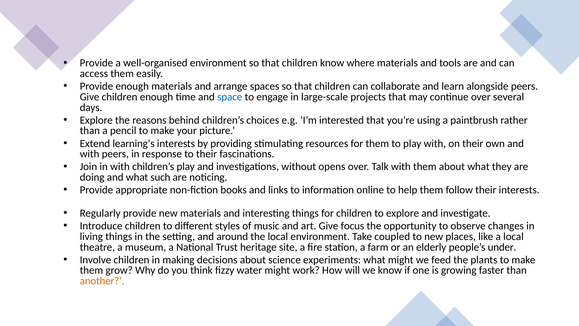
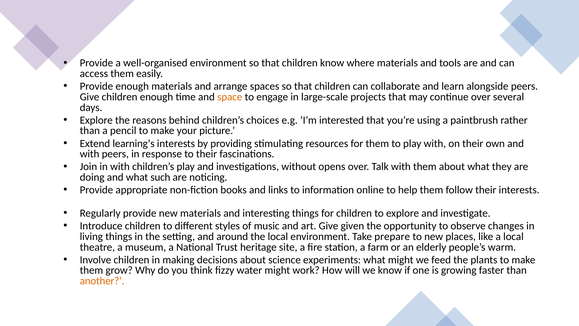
space colour: blue -> orange
focus: focus -> given
coupled: coupled -> prepare
under: under -> warm
